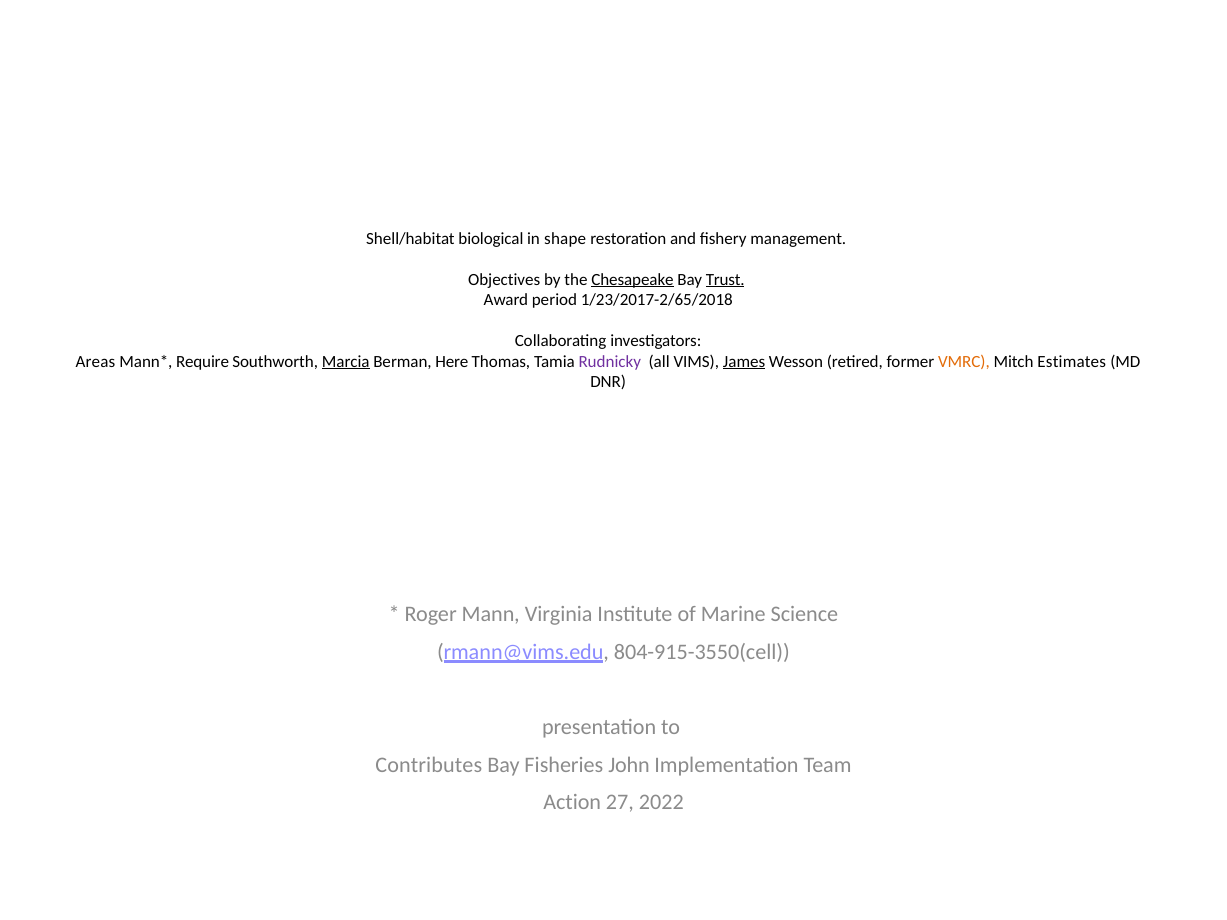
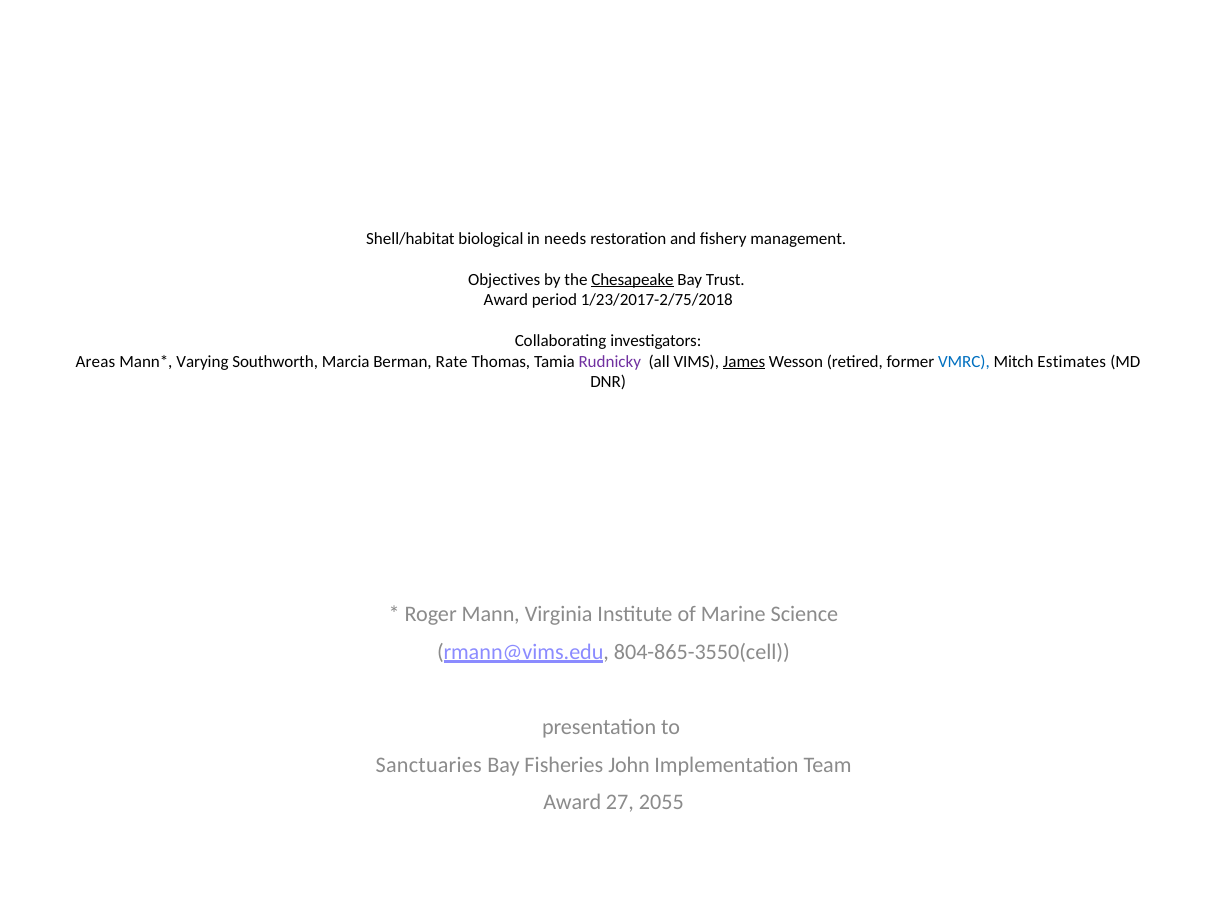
shape: shape -> needs
Trust underline: present -> none
1/23/2017-2/65/2018: 1/23/2017-2/65/2018 -> 1/23/2017-2/75/2018
Require: Require -> Varying
Marcia underline: present -> none
Here: Here -> Rate
VMRC colour: orange -> blue
804-915-3550(cell: 804-915-3550(cell -> 804-865-3550(cell
Contributes: Contributes -> Sanctuaries
Action at (572, 803): Action -> Award
2022: 2022 -> 2055
